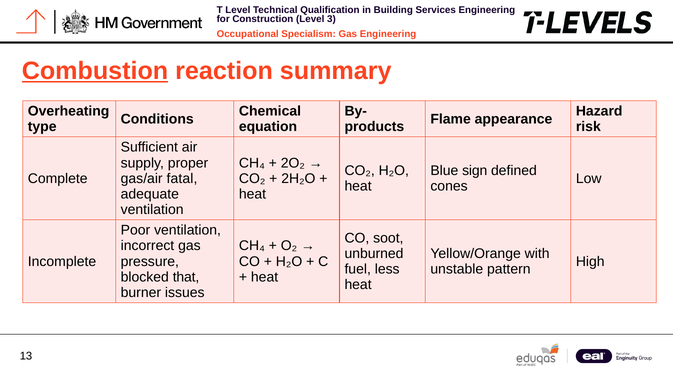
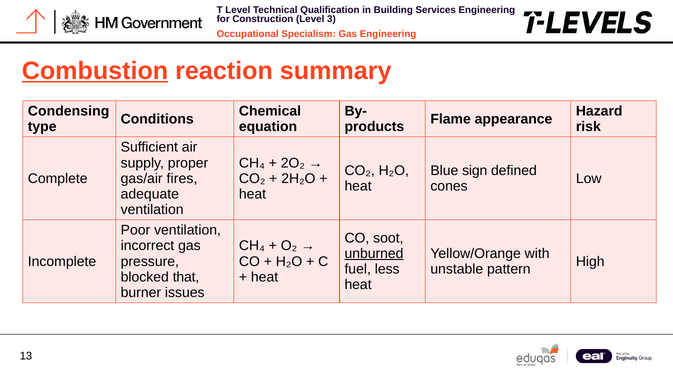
Overheating: Overheating -> Condensing
fatal: fatal -> fires
unburned underline: none -> present
